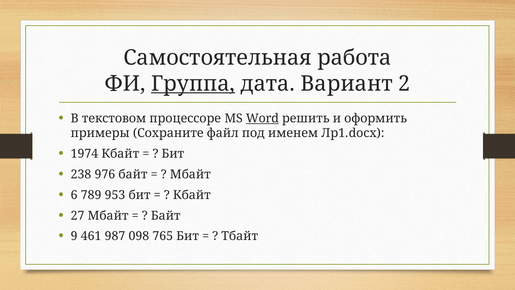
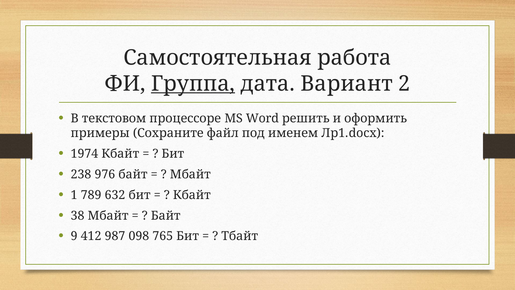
Word underline: present -> none
6: 6 -> 1
953: 953 -> 632
27: 27 -> 38
461: 461 -> 412
